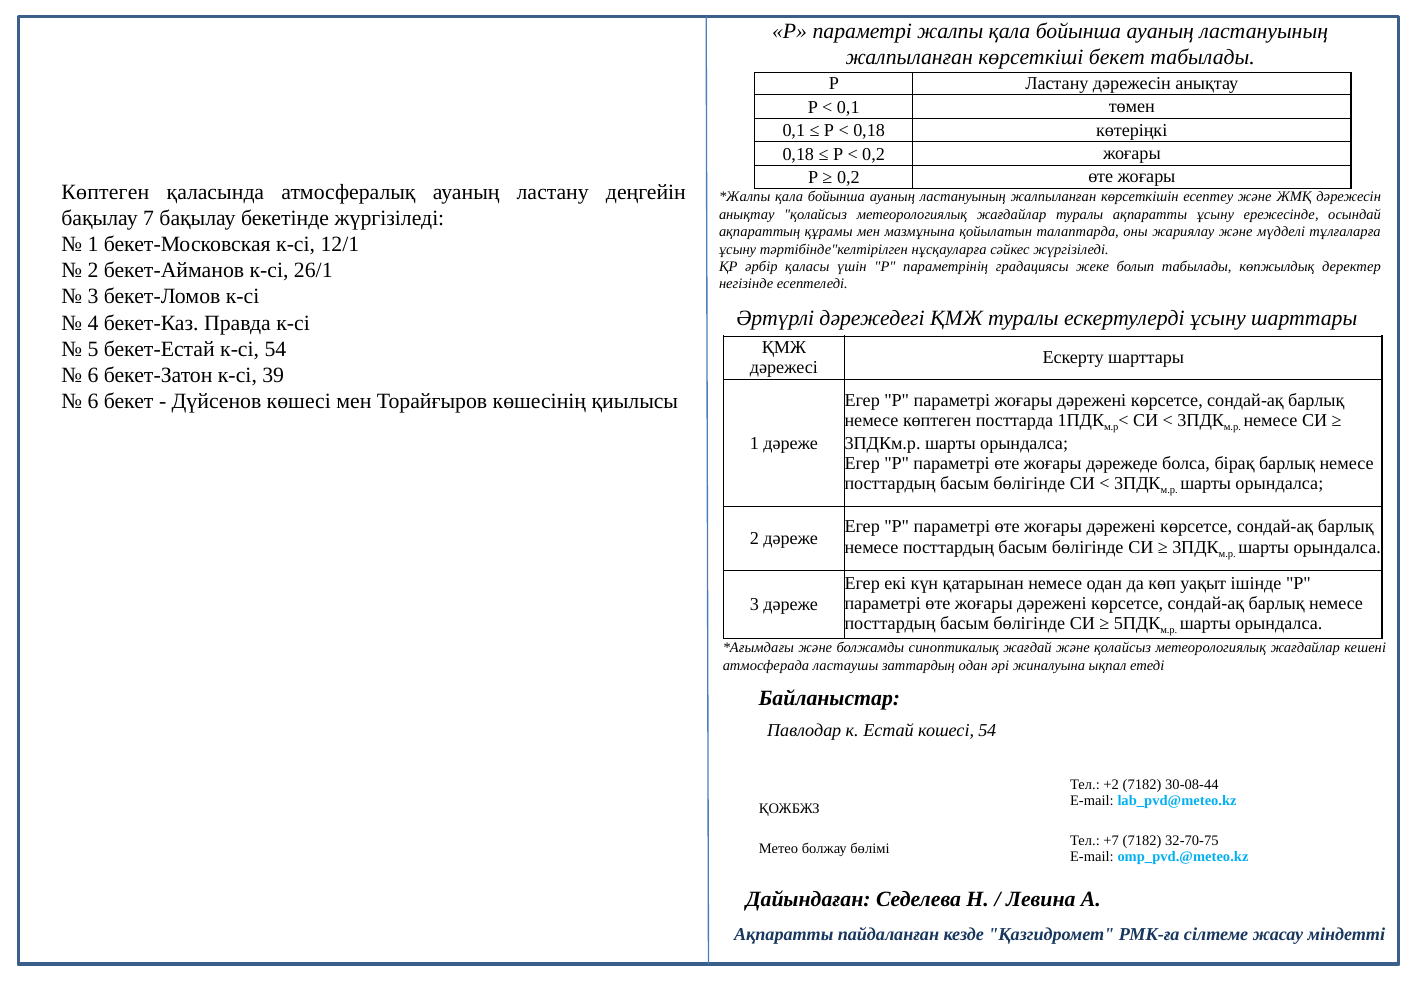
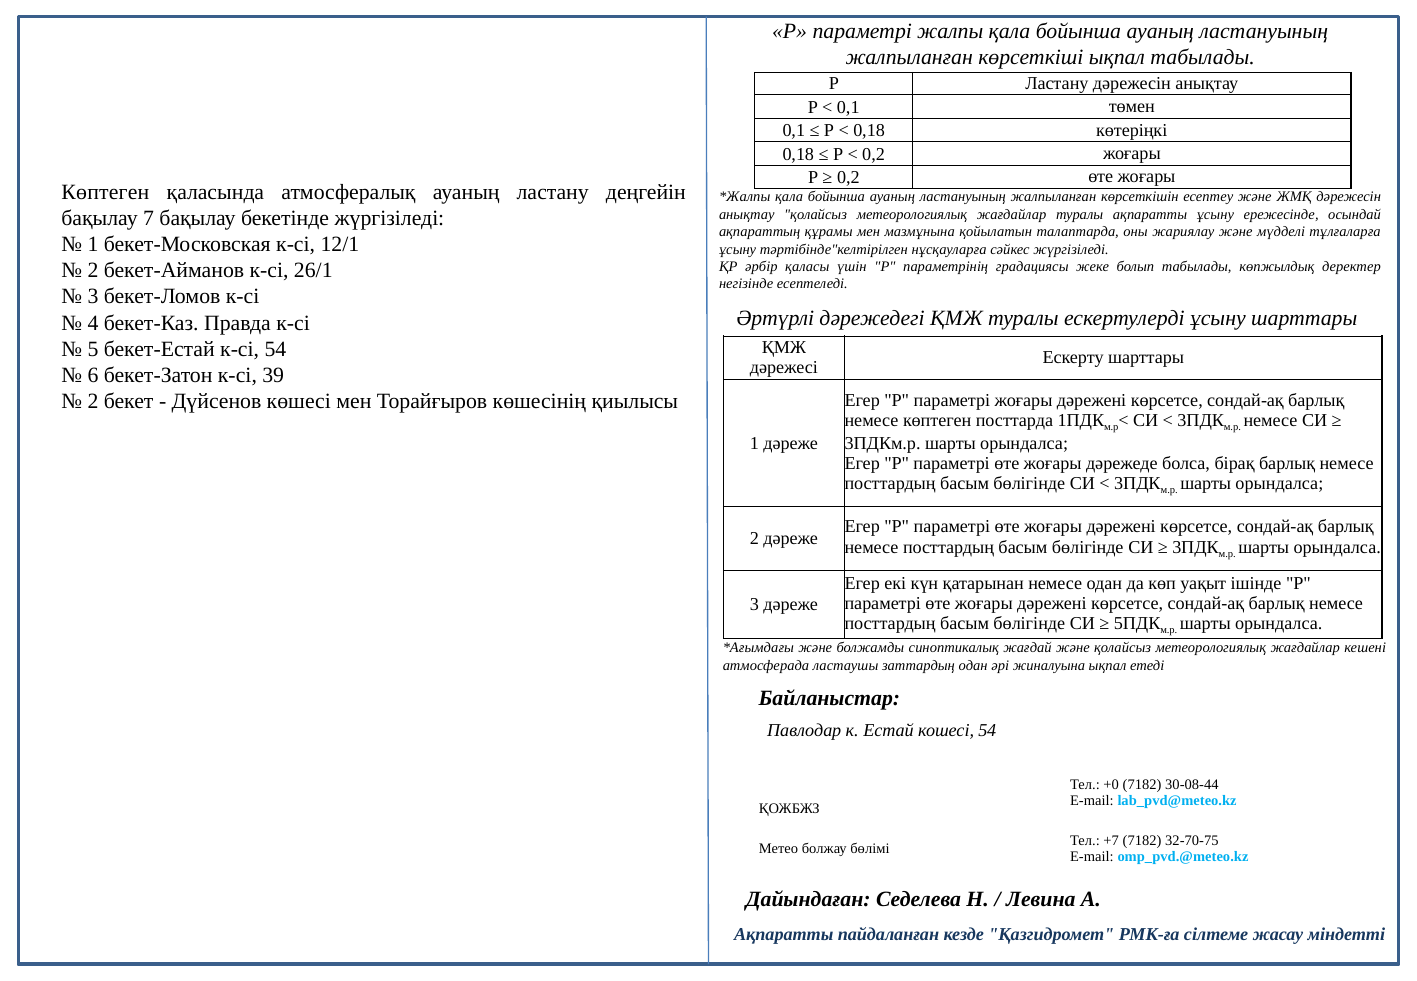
көрсеткіші бекет: бекет -> ықпал
6 at (93, 401): 6 -> 2
+2: +2 -> +0
